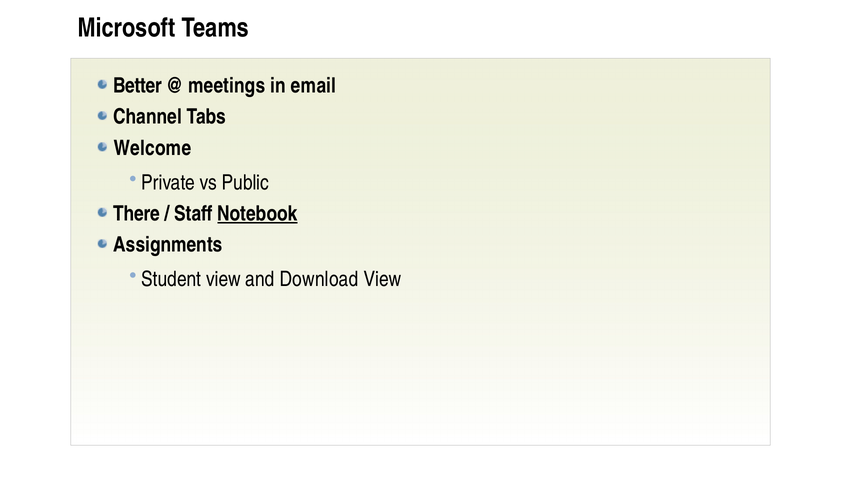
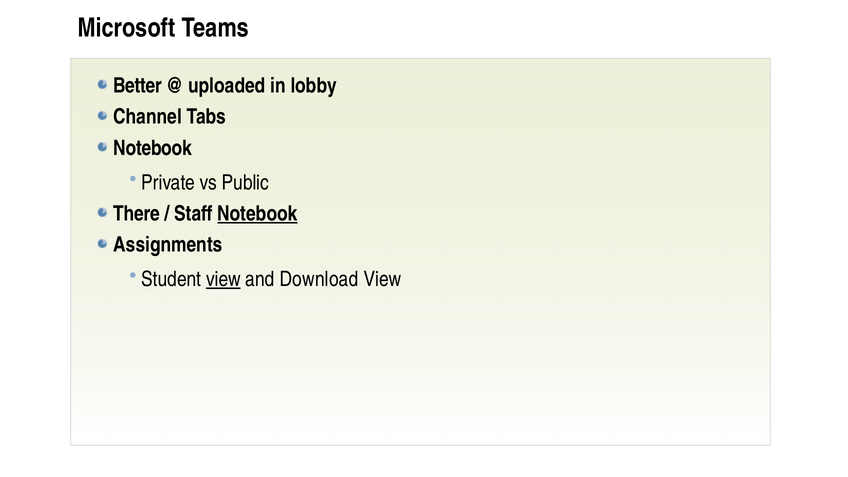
meetings: meetings -> uploaded
email: email -> lobby
Welcome at (152, 148): Welcome -> Notebook
view at (223, 279) underline: none -> present
